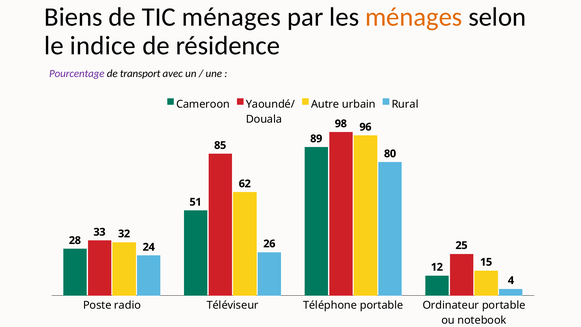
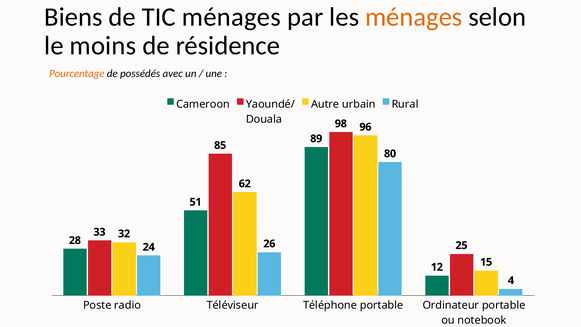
indice: indice -> moins
Pourcentage colour: purple -> orange
transport: transport -> possédés
